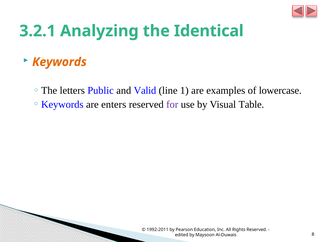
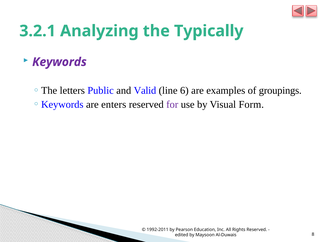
Identical: Identical -> Typically
Keywords colour: orange -> purple
1: 1 -> 6
lowercase: lowercase -> groupings
Table: Table -> Form
